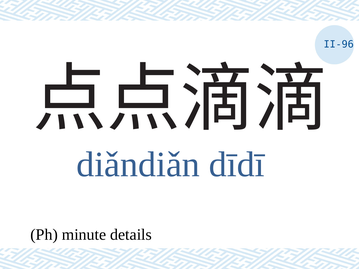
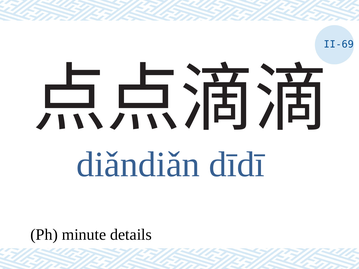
II-96: II-96 -> II-69
